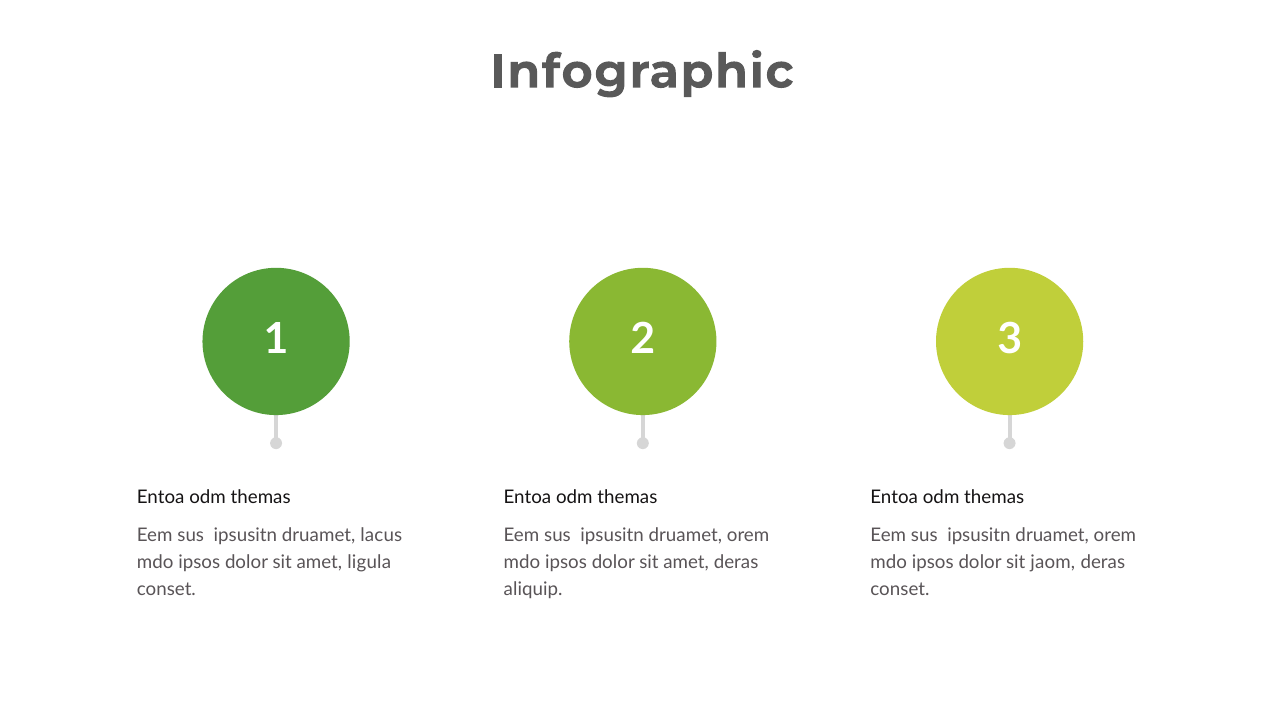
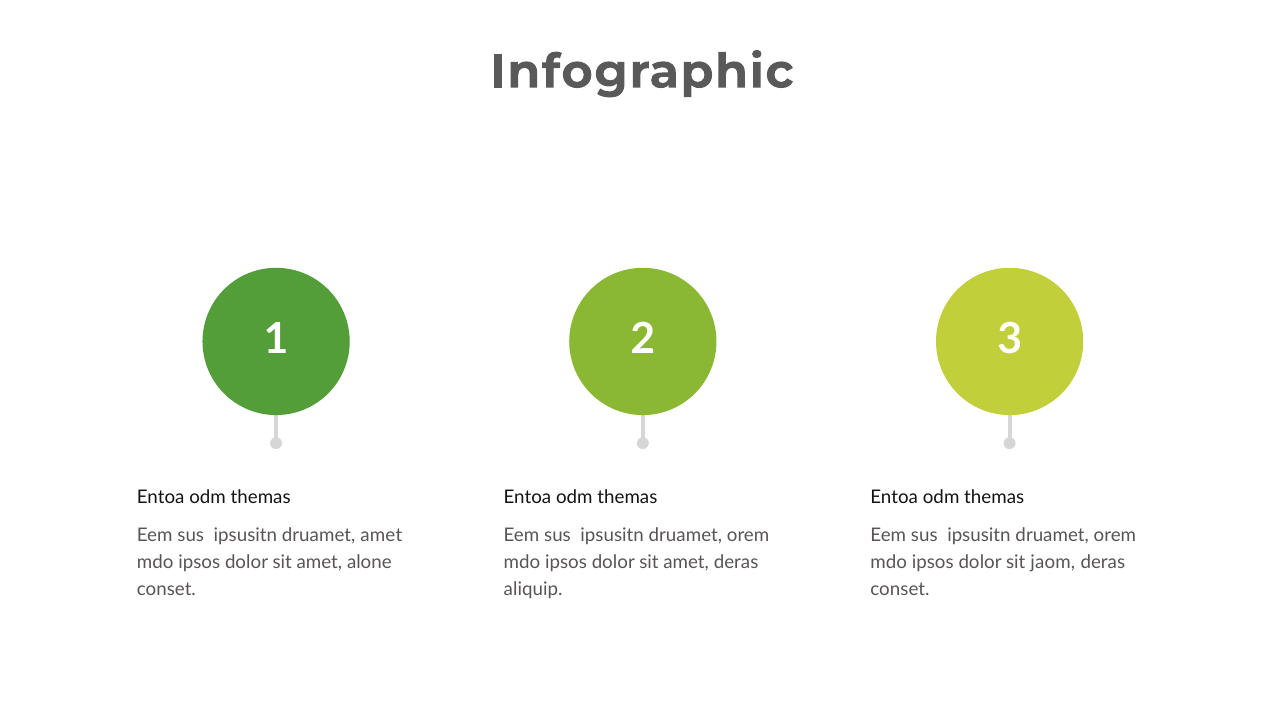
druamet lacus: lacus -> amet
ligula: ligula -> alone
